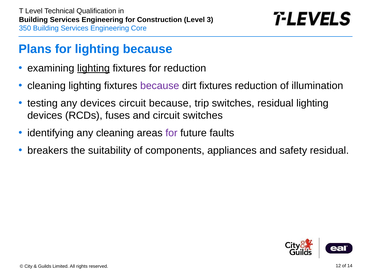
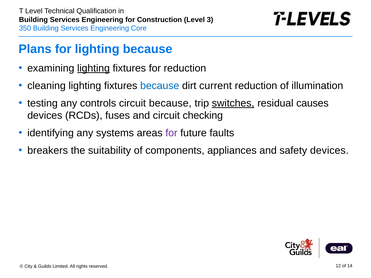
because at (160, 86) colour: purple -> blue
dirt fixtures: fixtures -> current
any devices: devices -> controls
switches at (233, 103) underline: none -> present
residual lighting: lighting -> causes
circuit switches: switches -> checking
any cleaning: cleaning -> systems
safety residual: residual -> devices
